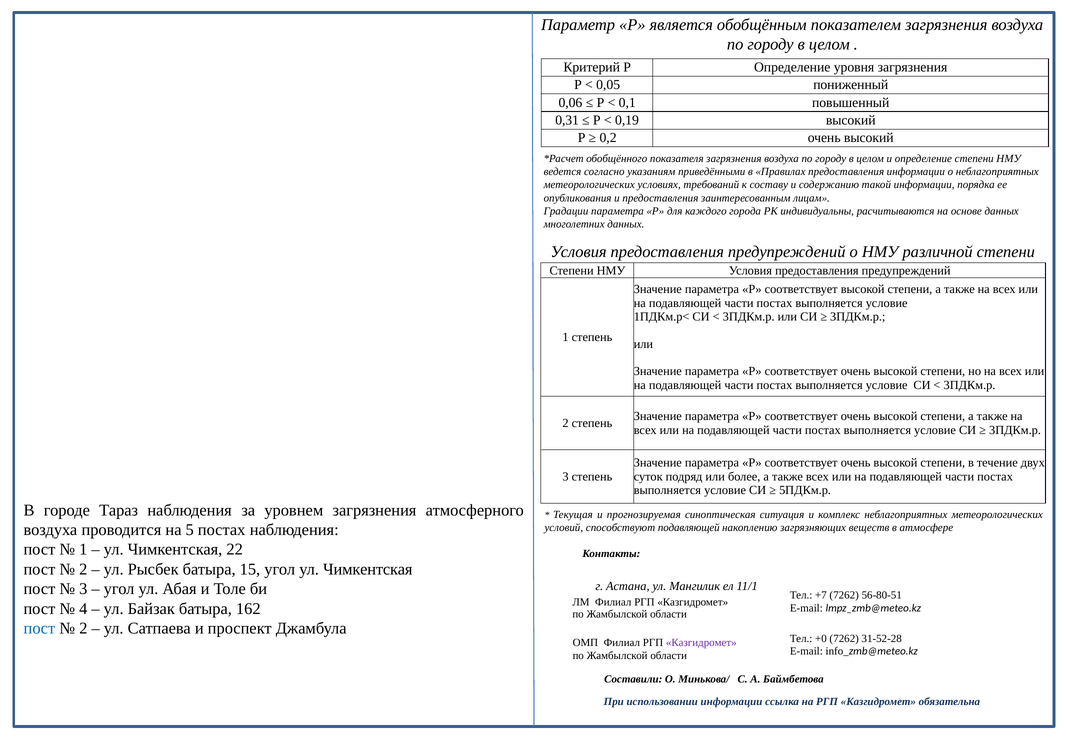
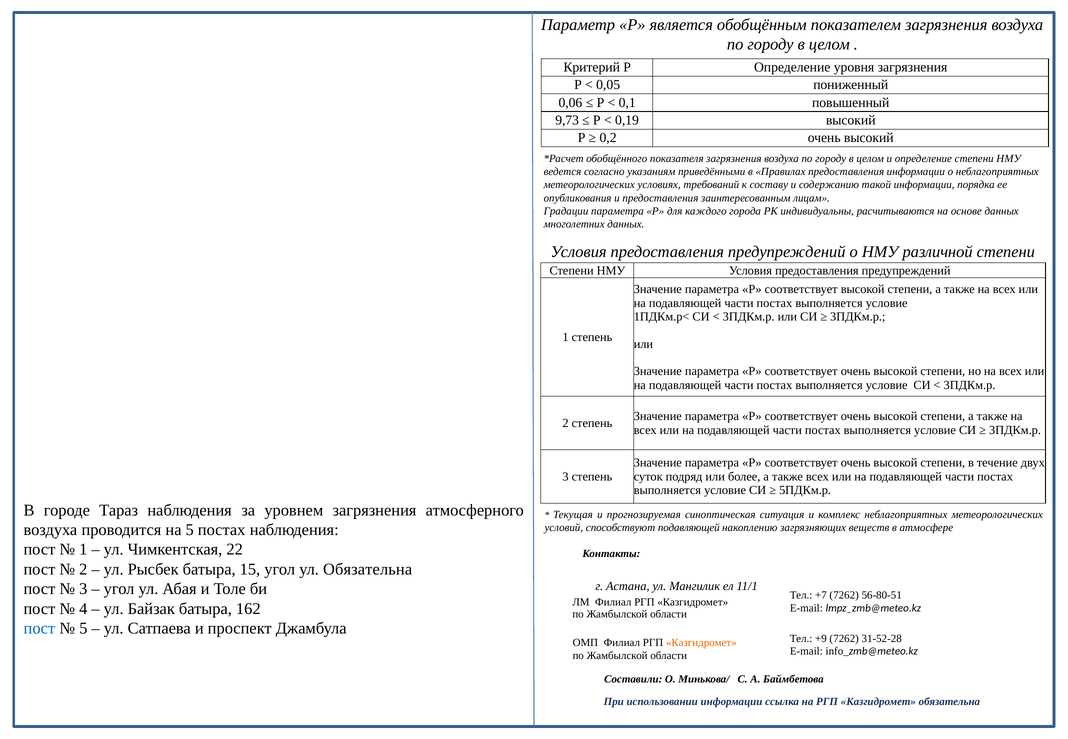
0,31: 0,31 -> 9,73
угол ул Чимкентская: Чимкентская -> Обязательна
2 at (83, 629): 2 -> 5
+0: +0 -> +9
Казгидромет at (701, 643) colour: purple -> orange
